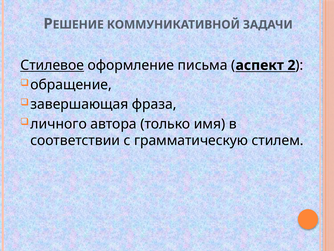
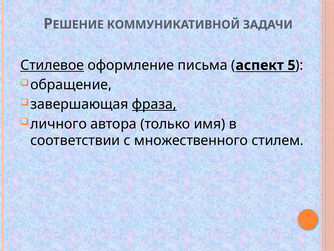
2: 2 -> 5
фраза underline: none -> present
грамматическую: грамматическую -> множественного
